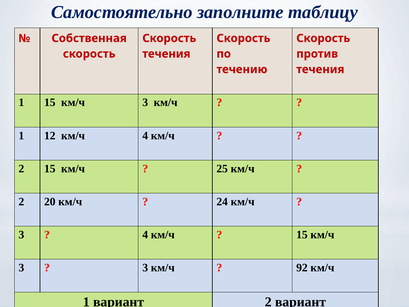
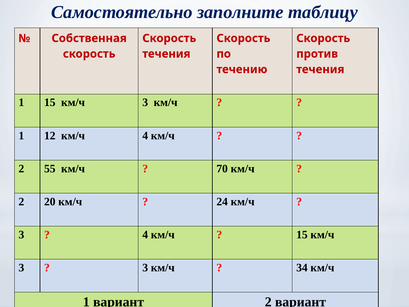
2 15: 15 -> 55
25: 25 -> 70
92: 92 -> 34
